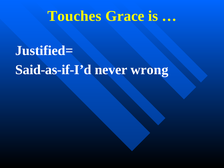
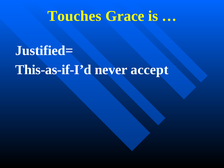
Said-as-if-I’d: Said-as-if-I’d -> This-as-if-I’d
wrong: wrong -> accept
